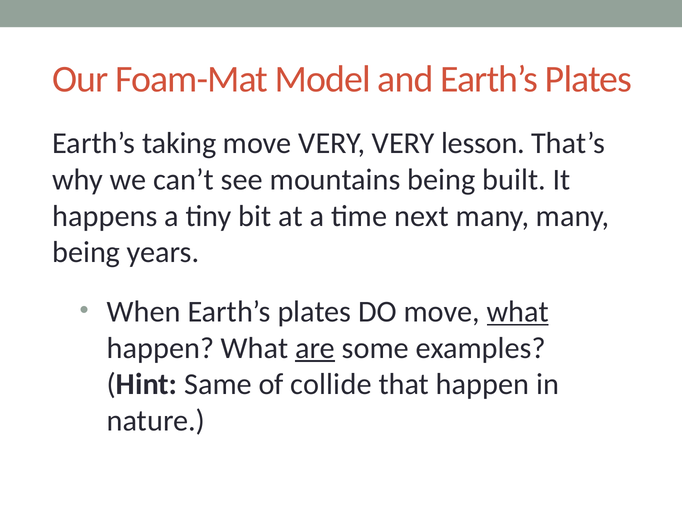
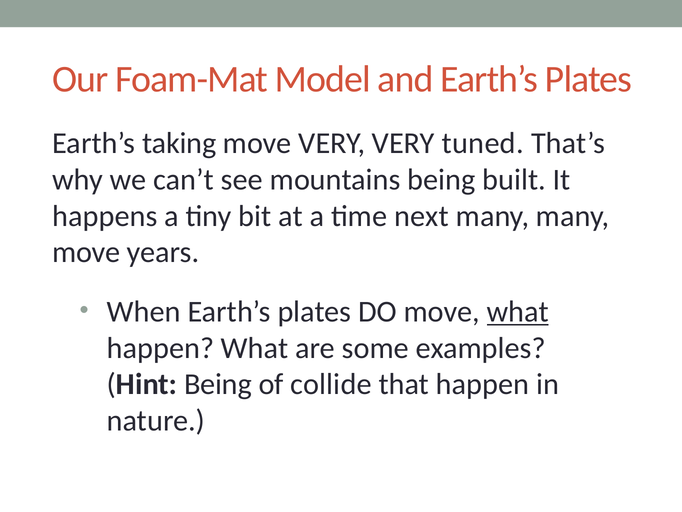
lesson: lesson -> tuned
being at (86, 252): being -> move
are underline: present -> none
Hint Same: Same -> Being
